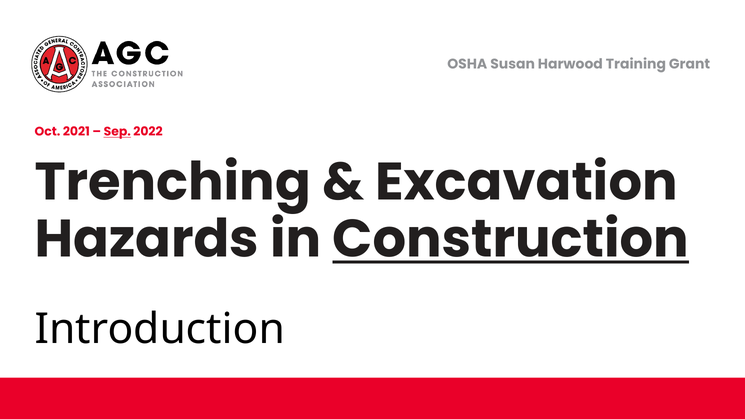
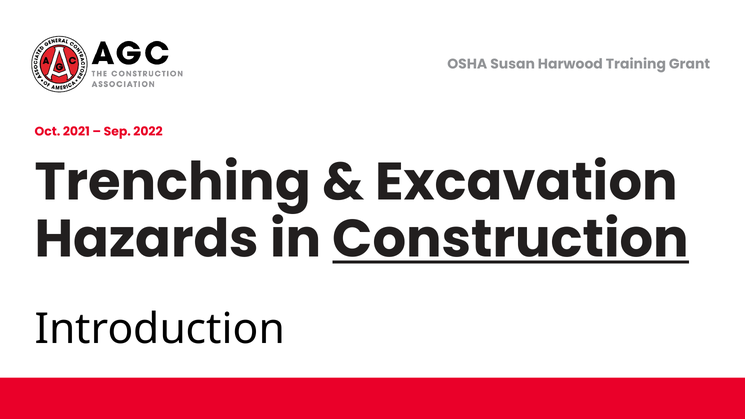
Sep underline: present -> none
